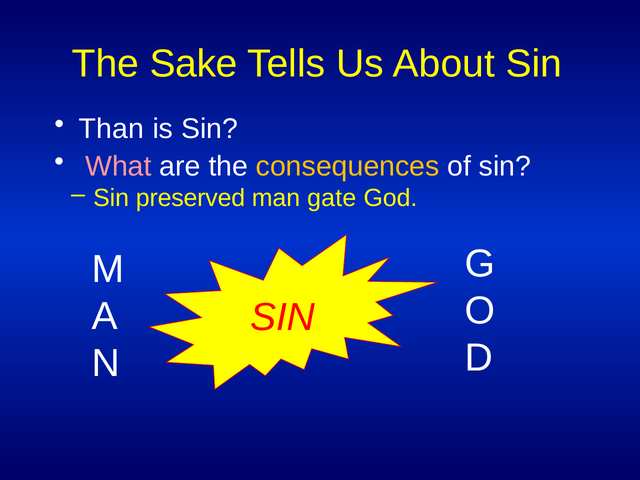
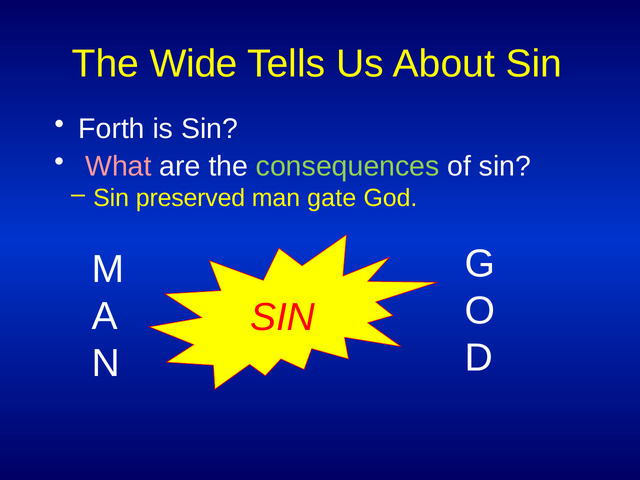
Sake: Sake -> Wide
Than: Than -> Forth
consequences colour: yellow -> light green
